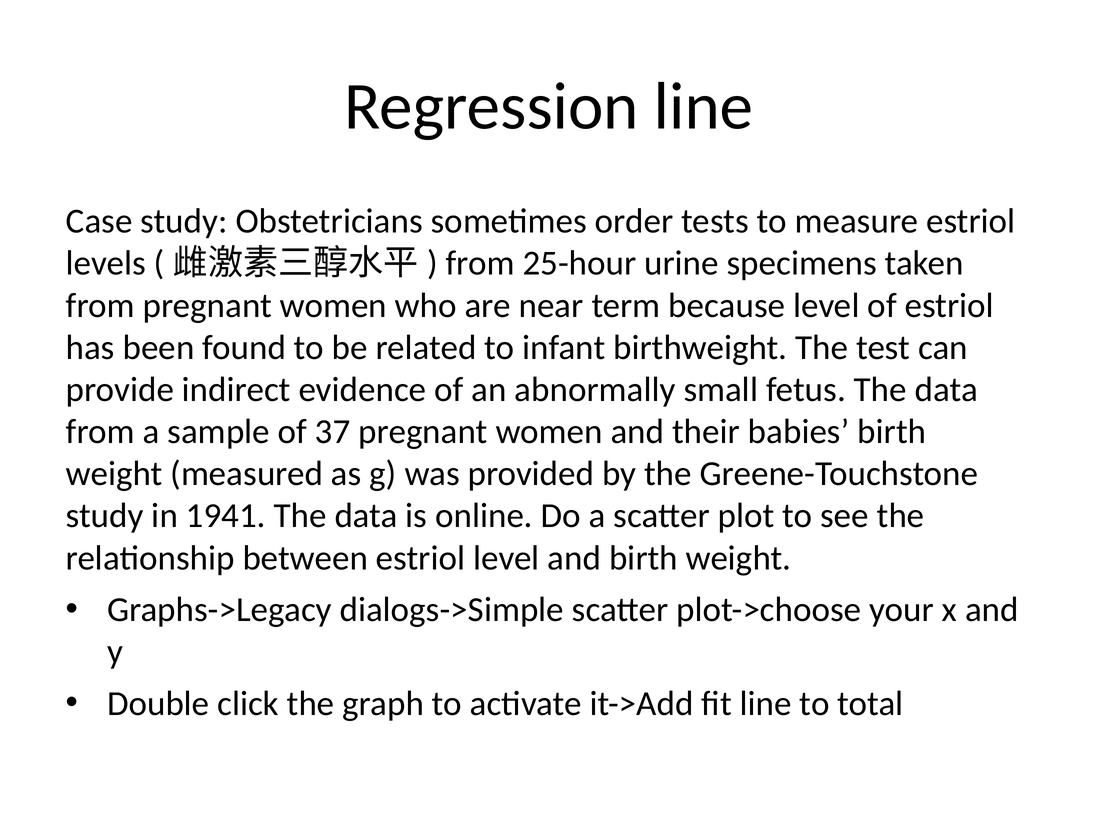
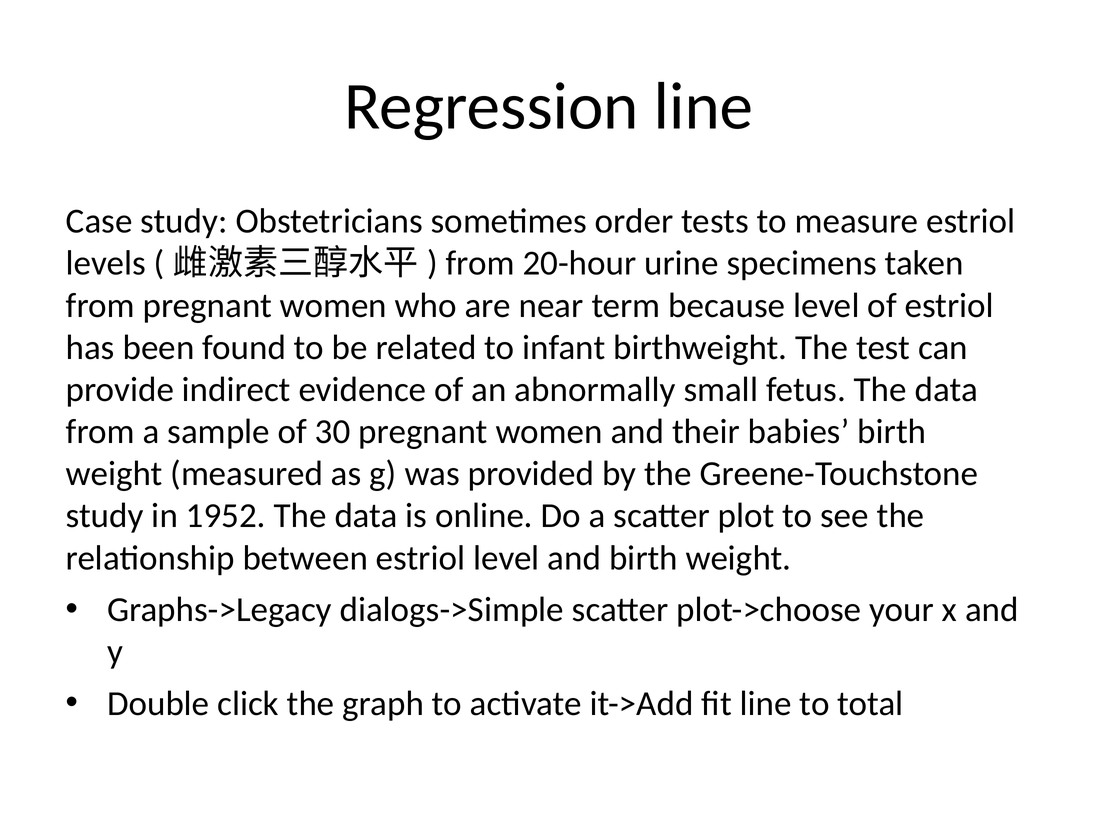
25-hour: 25-hour -> 20-hour
37: 37 -> 30
1941: 1941 -> 1952
